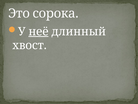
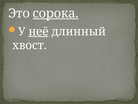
сорока underline: none -> present
